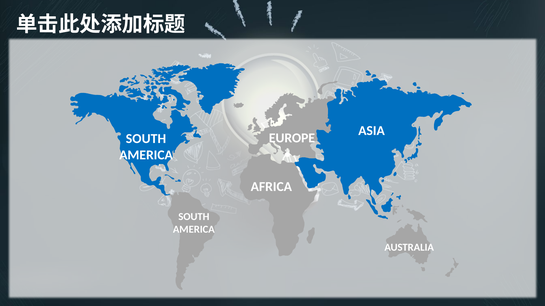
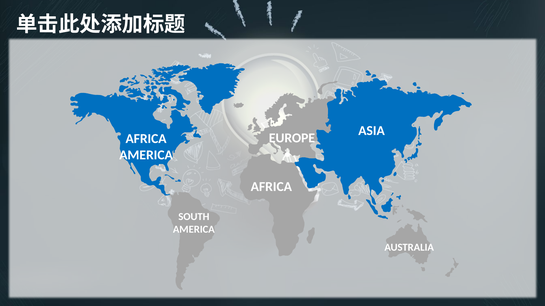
SOUTH at (146, 139): SOUTH -> AFRICA
